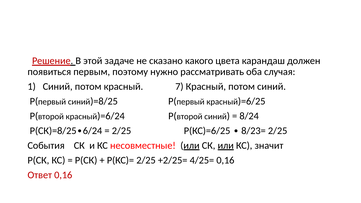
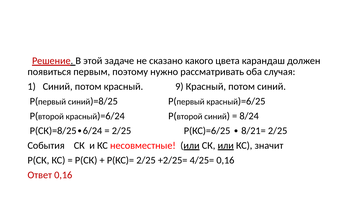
7: 7 -> 9
8/23=: 8/23= -> 8/21=
